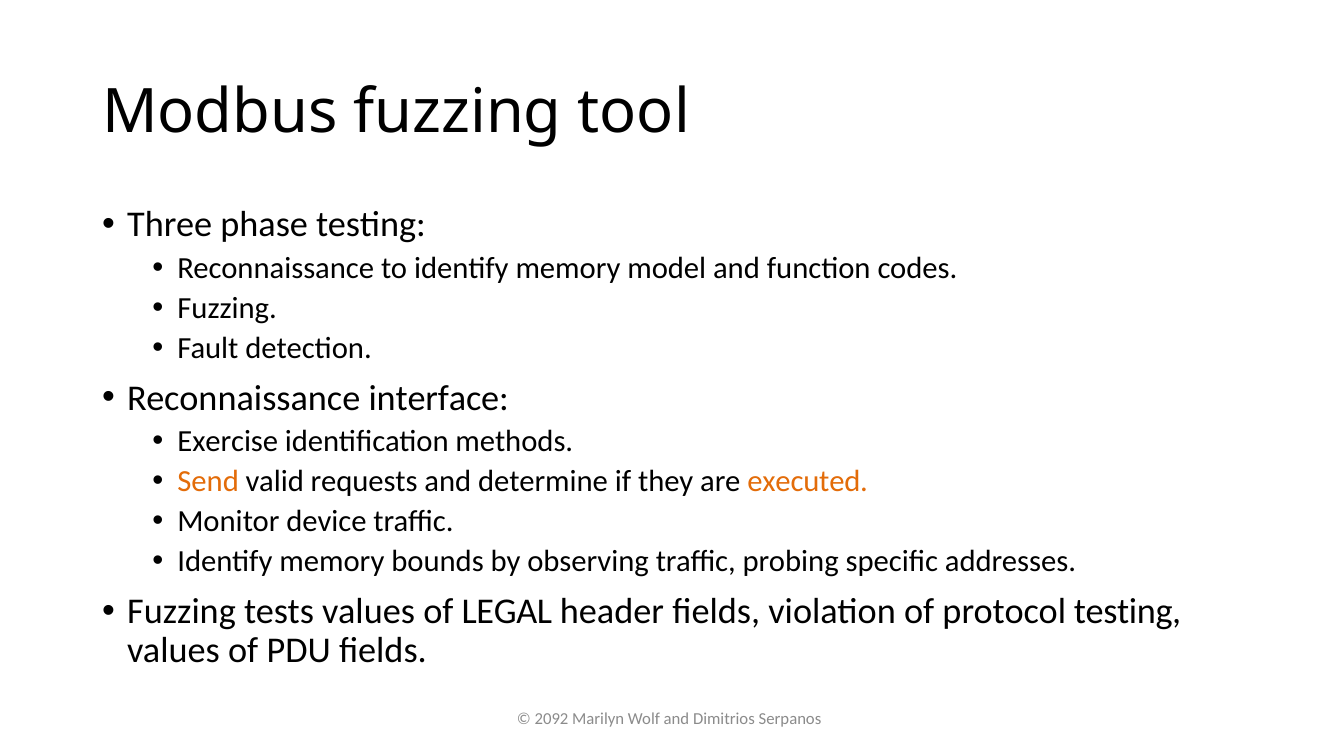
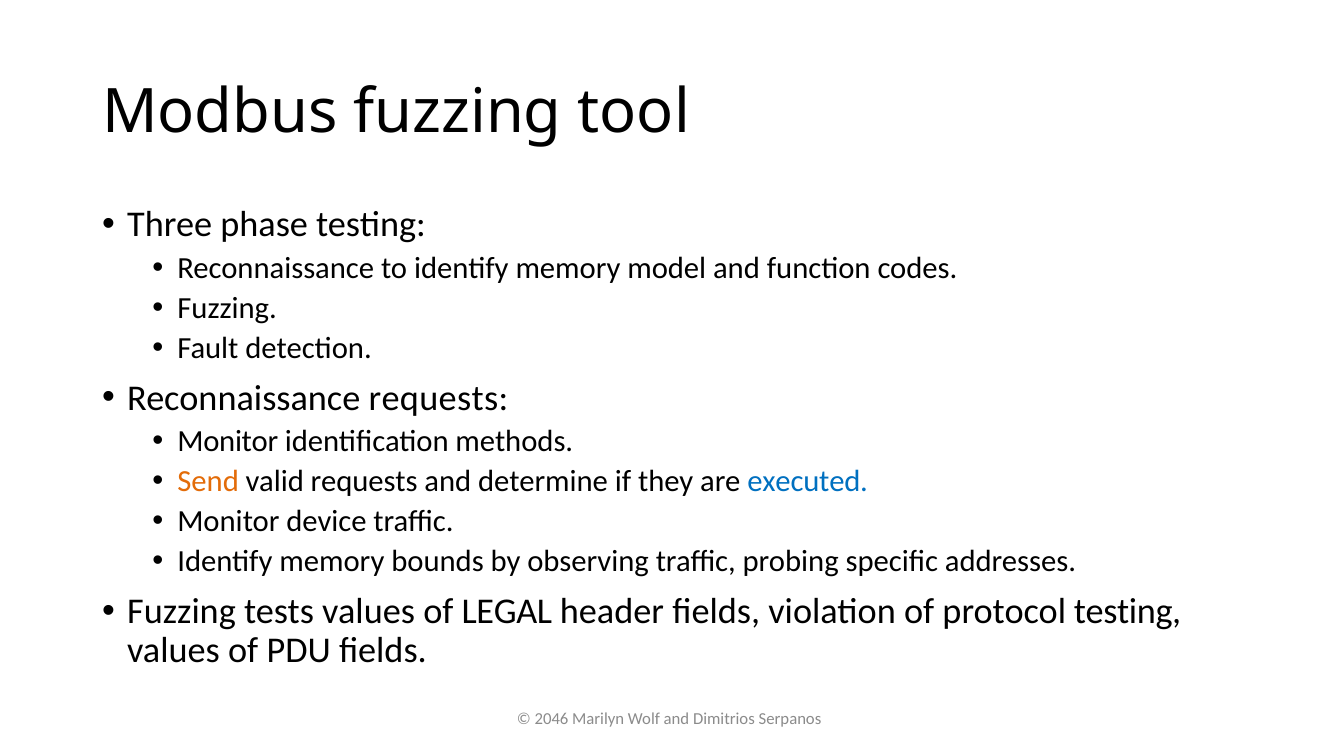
Reconnaissance interface: interface -> requests
Exercise at (228, 441): Exercise -> Monitor
executed colour: orange -> blue
2092: 2092 -> 2046
